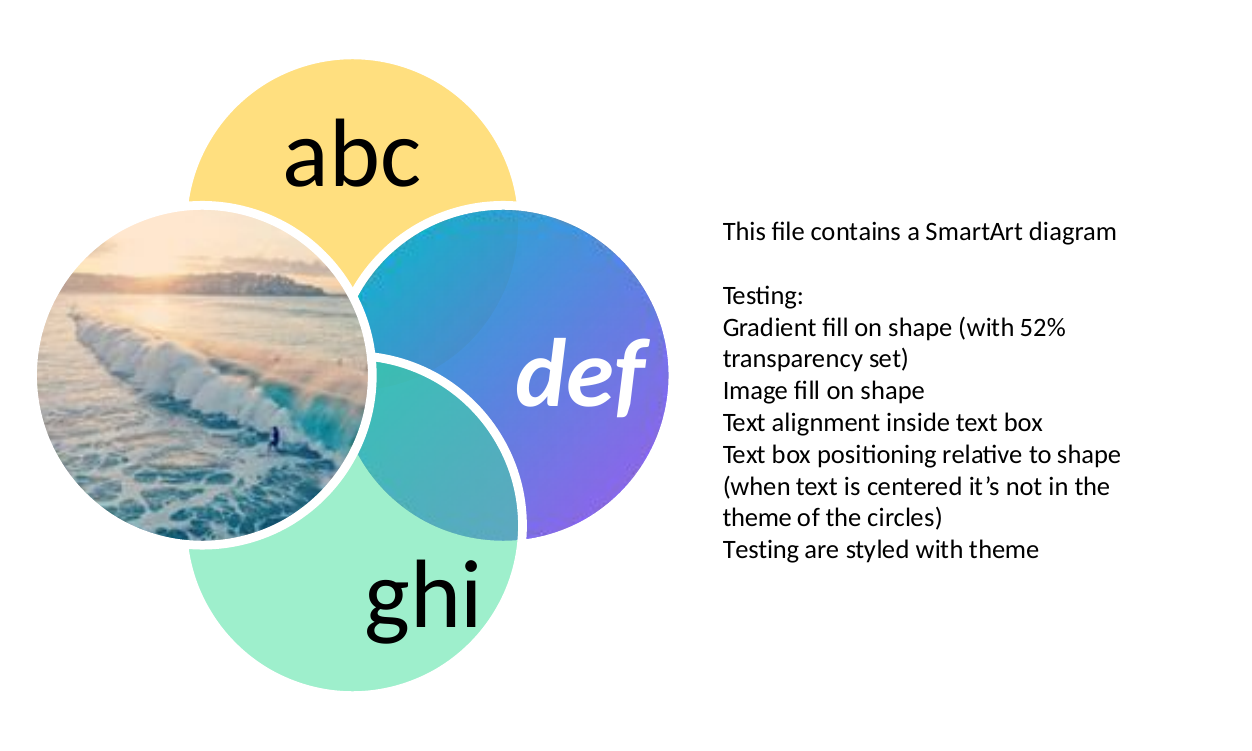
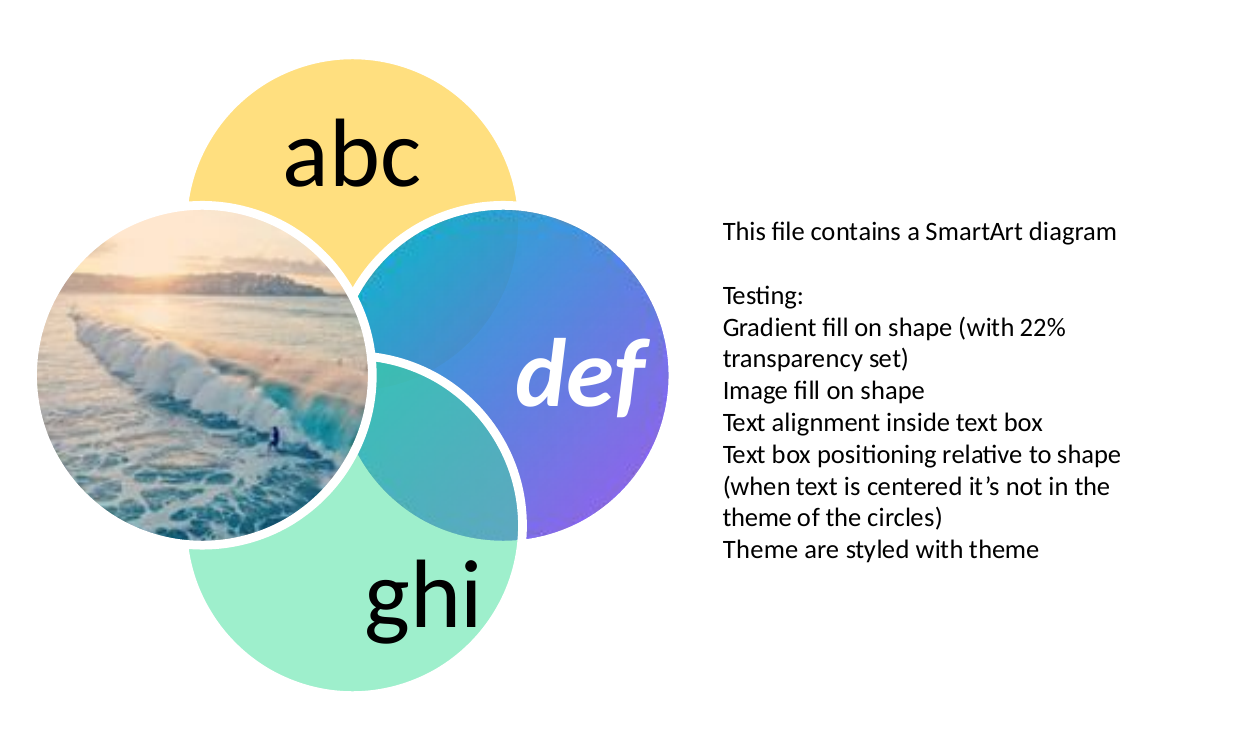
52%: 52% -> 22%
Testing at (761, 550): Testing -> Theme
